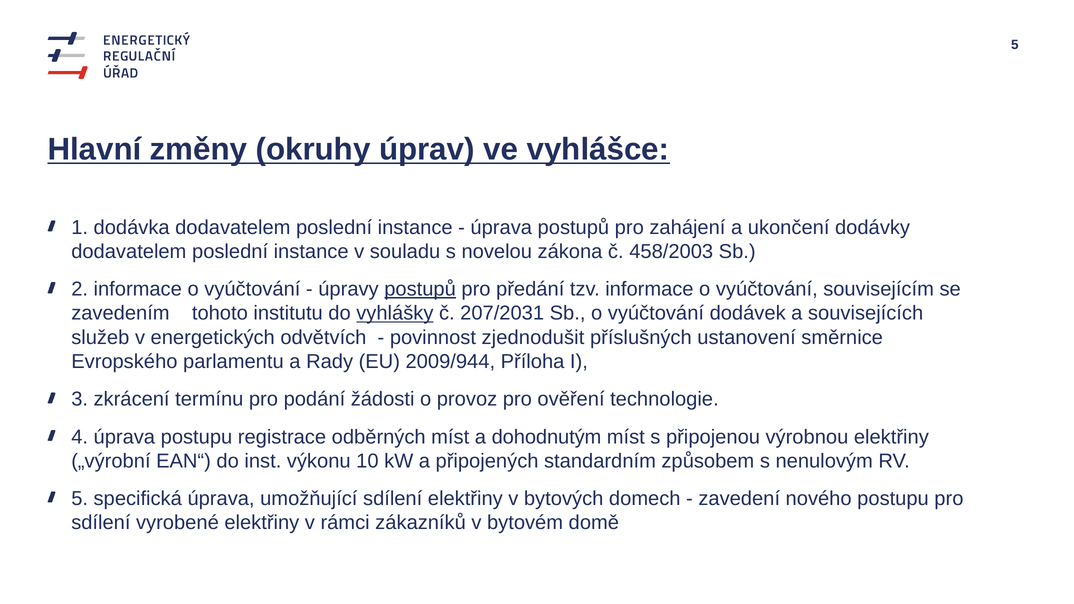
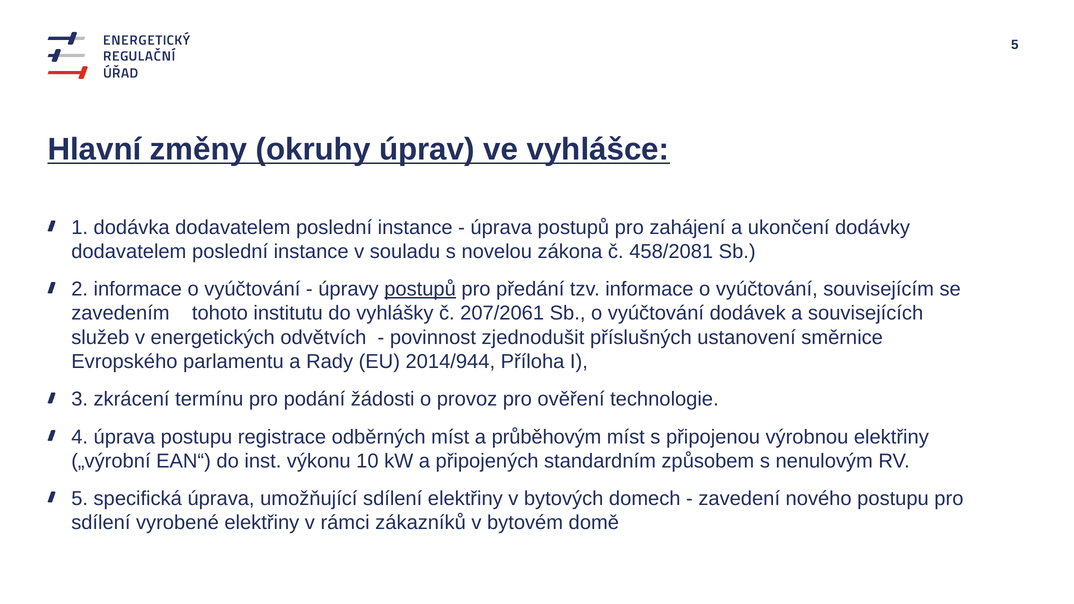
458/2003: 458/2003 -> 458/2081
vyhlášky underline: present -> none
207/2031: 207/2031 -> 207/2061
2009/944: 2009/944 -> 2014/944
dohodnutým: dohodnutým -> průběhovým
